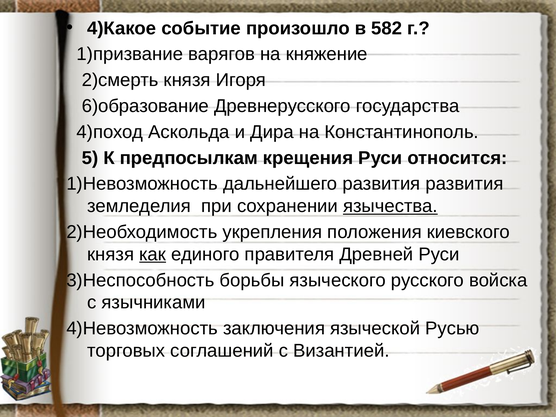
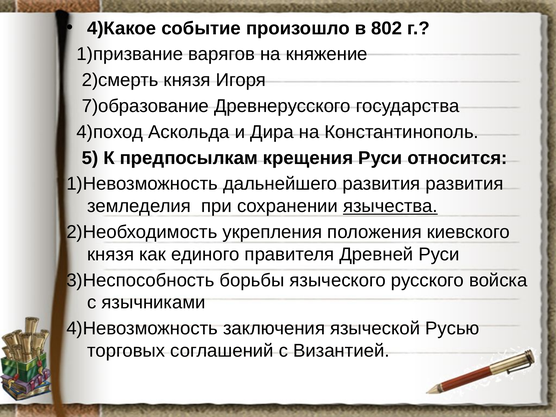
582: 582 -> 802
6)образование: 6)образование -> 7)образование
как underline: present -> none
